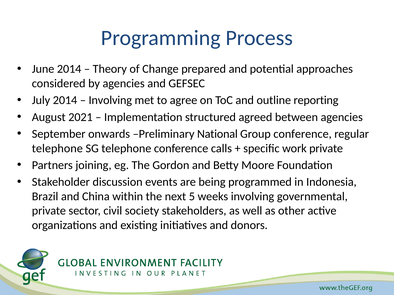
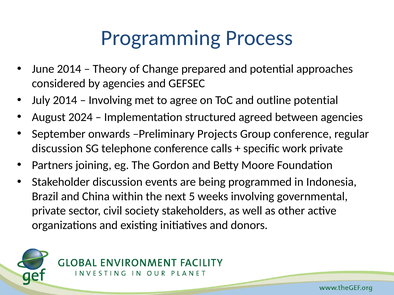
outline reporting: reporting -> potential
2021: 2021 -> 2024
National: National -> Projects
telephone at (57, 149): telephone -> discussion
